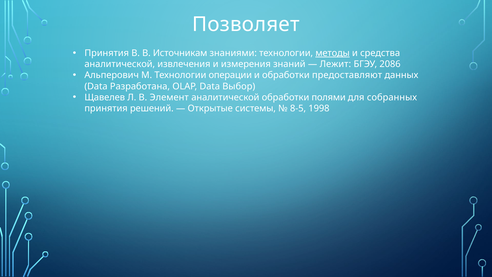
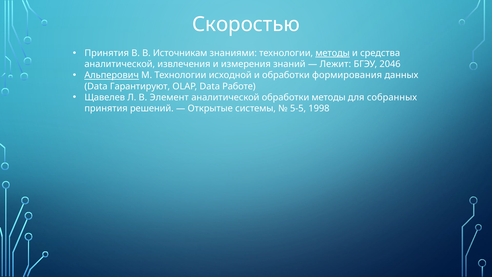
Позволяет: Позволяет -> Скоростью
2086: 2086 -> 2046
Альперович underline: none -> present
операции: операции -> исходной
предоставляют: предоставляют -> формирования
Разработана: Разработана -> Гарантируют
Выбор: Выбор -> Работе
обработки полями: полями -> методы
8-5: 8-5 -> 5-5
